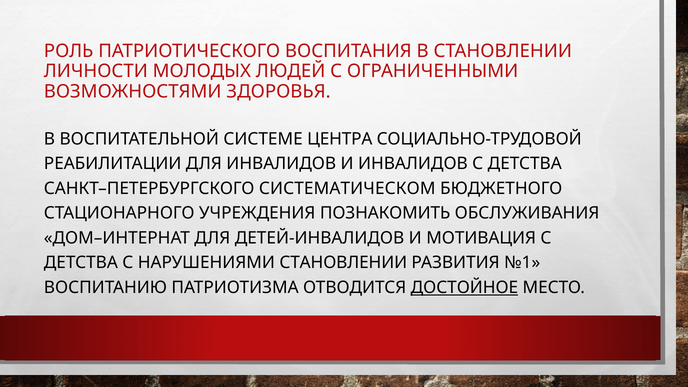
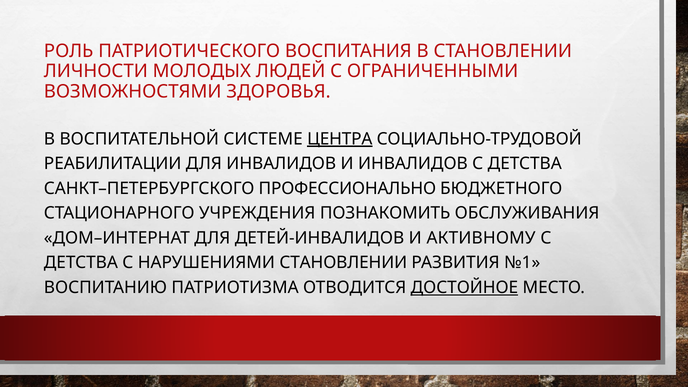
ЦЕНТРА underline: none -> present
СИСТЕМАТИЧЕСКОМ: СИСТЕМАТИЧЕСКОМ -> ПРОФЕССИОНАЛЬНО
МОТИВАЦИЯ: МОТИВАЦИЯ -> АКТИВНОМУ
